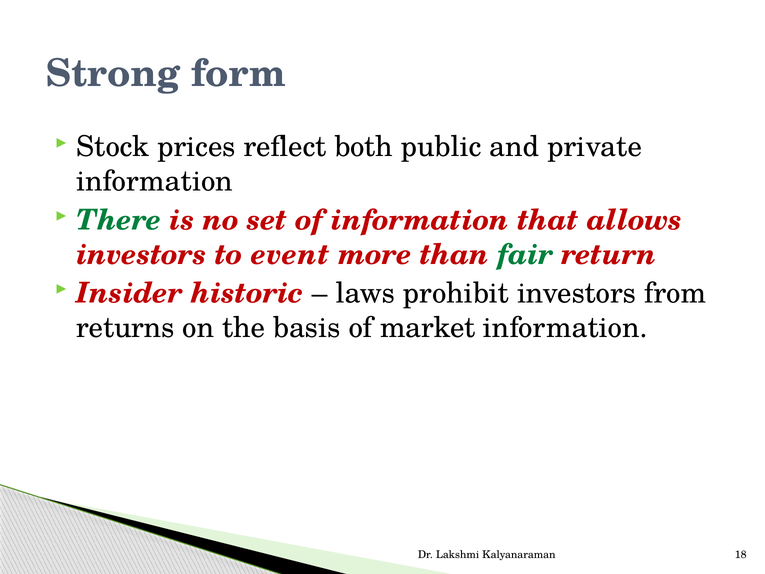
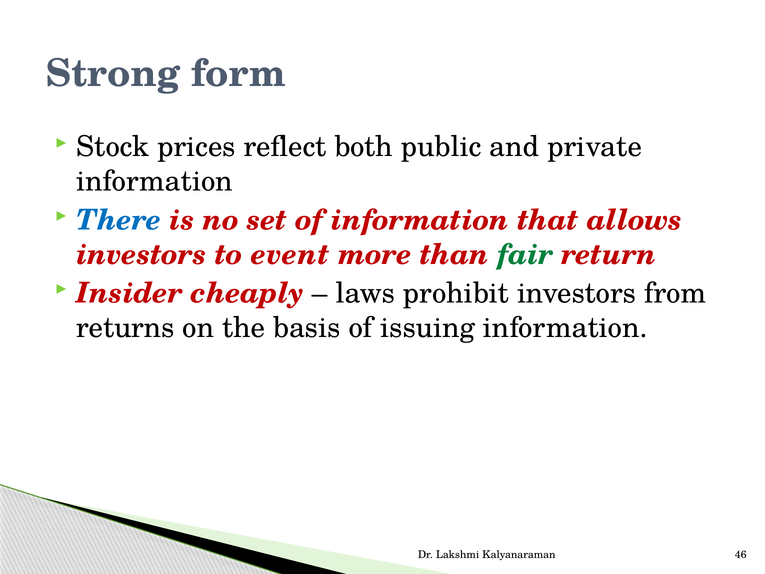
There colour: green -> blue
historic: historic -> cheaply
market: market -> issuing
18: 18 -> 46
